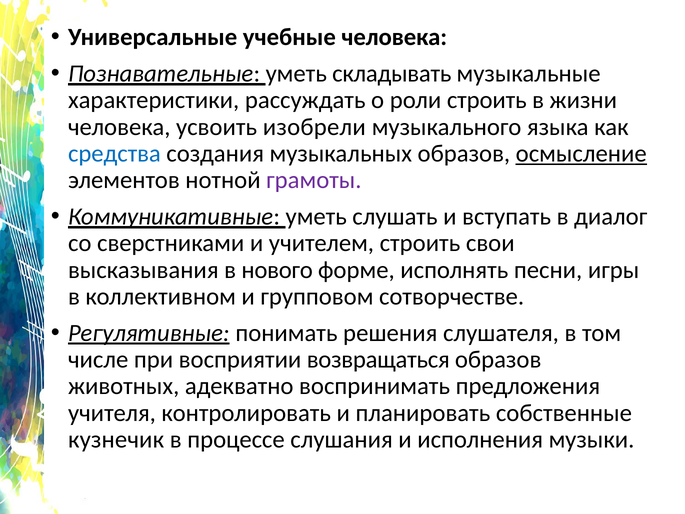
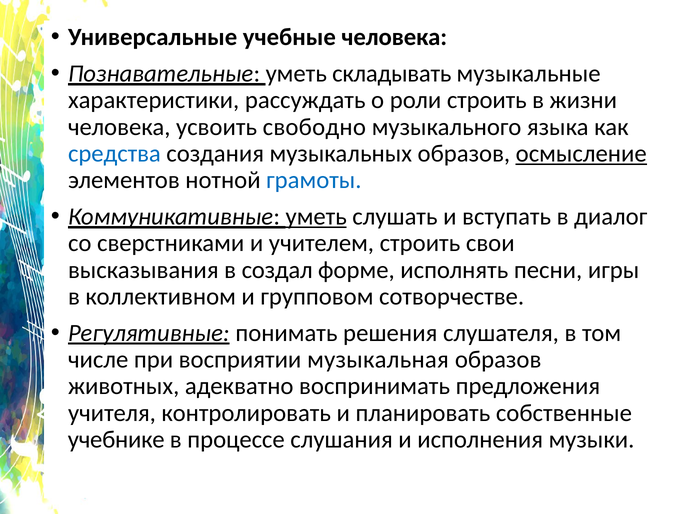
изобрели: изобрели -> свободно
грамоты colour: purple -> blue
уметь at (316, 216) underline: none -> present
нового: нового -> создал
возвращаться: возвращаться -> музыкальная
кузнечик: кузнечик -> учебнике
